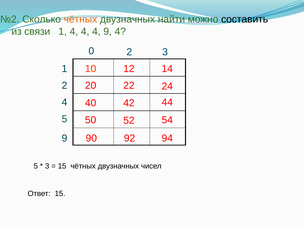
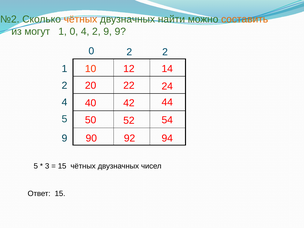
составить colour: black -> orange
связи: связи -> могут
1 4: 4 -> 0
4 at (96, 32): 4 -> 2
9 4: 4 -> 9
2 3: 3 -> 2
